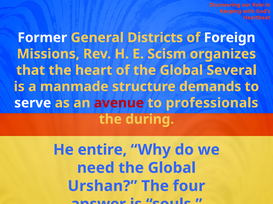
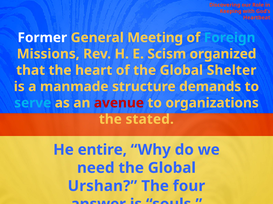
Districts: Districts -> Meeting
Foreign colour: white -> light blue
organizes: organizes -> organized
Several: Several -> Shelter
serve colour: white -> light blue
professionals: professionals -> organizations
during: during -> stated
